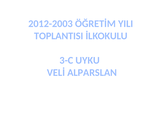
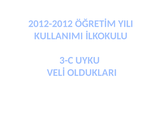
2012-2003: 2012-2003 -> 2012-2012
TOPLANTISI: TOPLANTISI -> KULLANIMI
ALPARSLAN: ALPARSLAN -> OLDUKLARI
